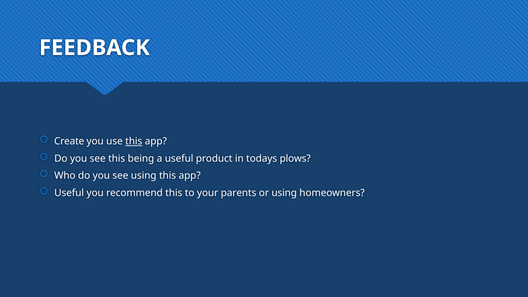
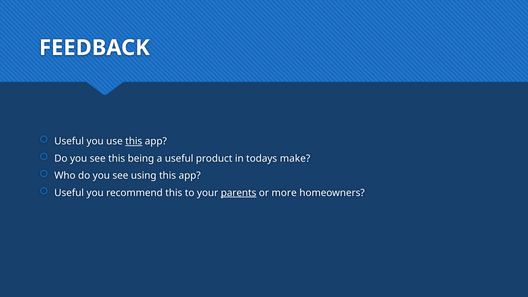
Create at (69, 141): Create -> Useful
plows: plows -> make
parents underline: none -> present
or using: using -> more
